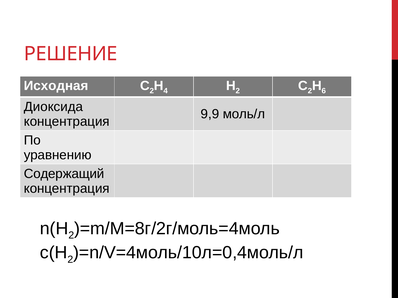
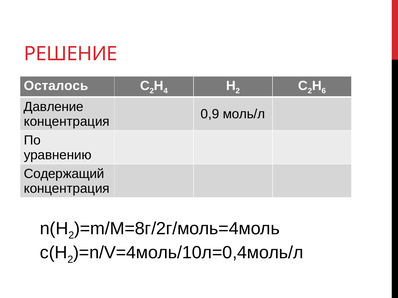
Исходная: Исходная -> Осталось
Диоксида: Диоксида -> Давление
9,9: 9,9 -> 0,9
